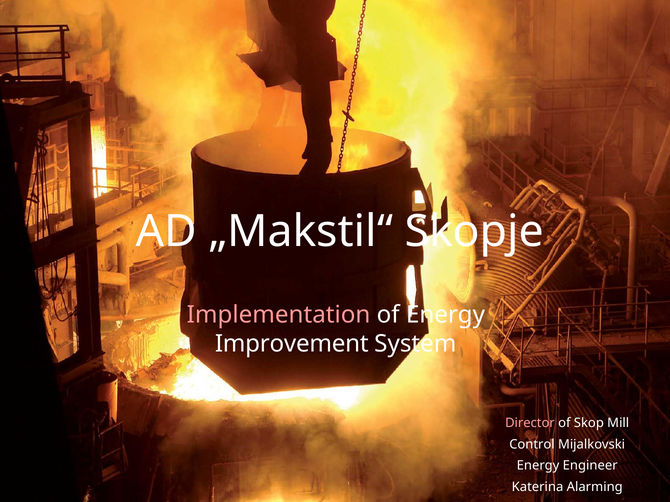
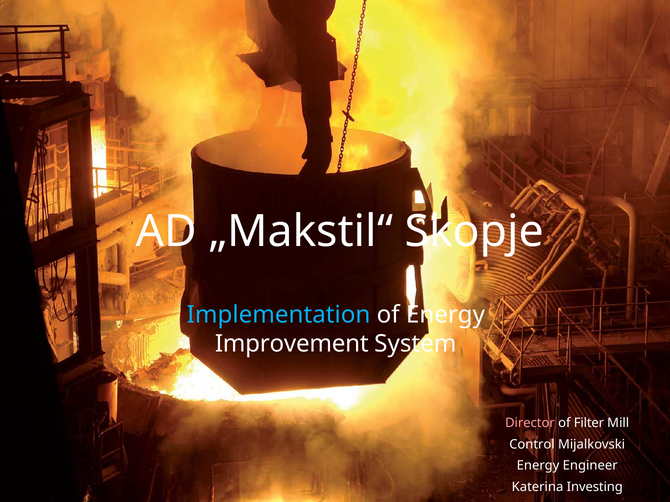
Implementation colour: pink -> light blue
Skop: Skop -> Filter
Alarming: Alarming -> Investing
